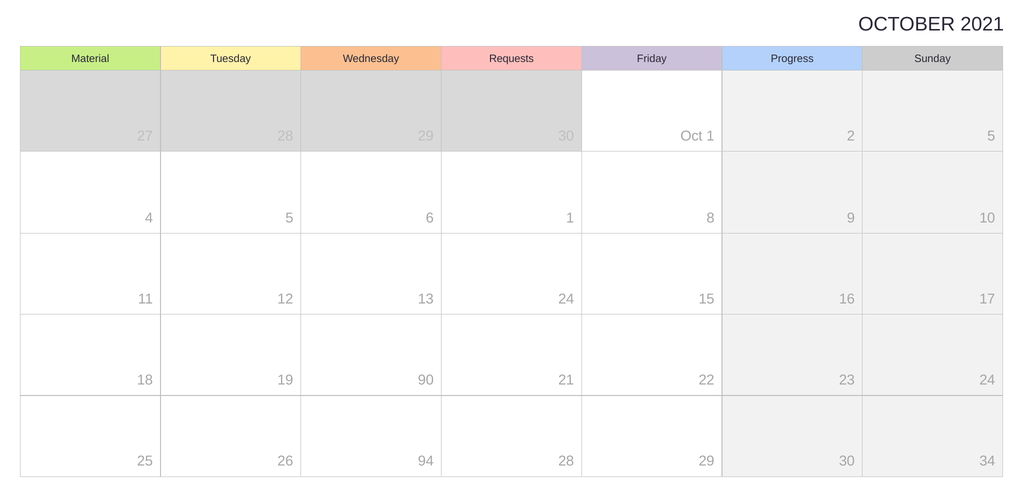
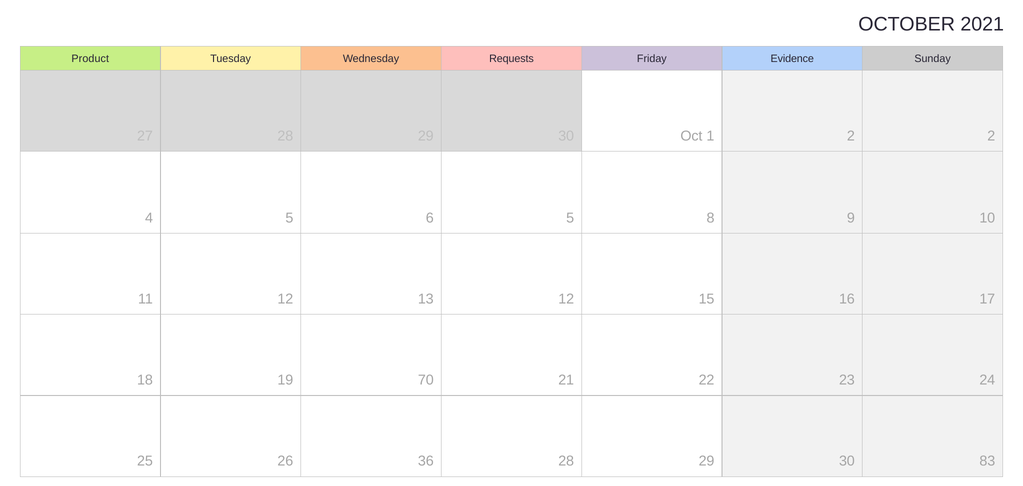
Material: Material -> Product
Progress: Progress -> Evidence
2 5: 5 -> 2
6 1: 1 -> 5
13 24: 24 -> 12
90: 90 -> 70
94: 94 -> 36
34: 34 -> 83
